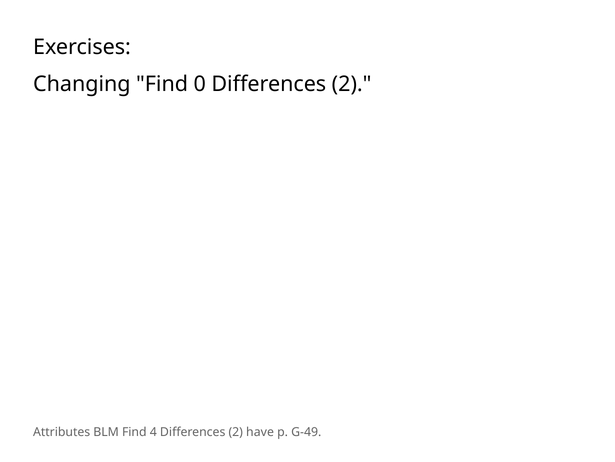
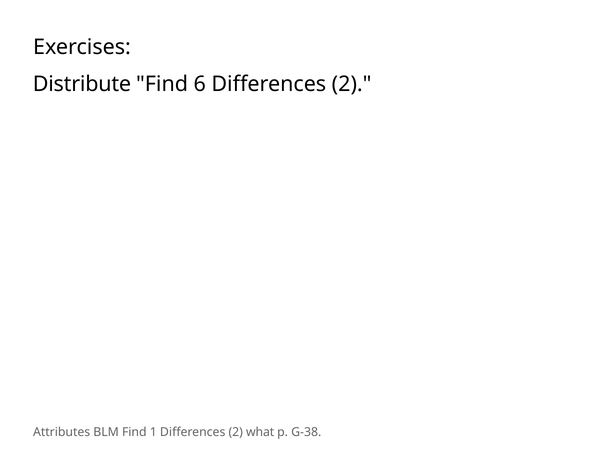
Changing: Changing -> Distribute
0: 0 -> 6
4: 4 -> 1
have: have -> what
G-49: G-49 -> G-38
